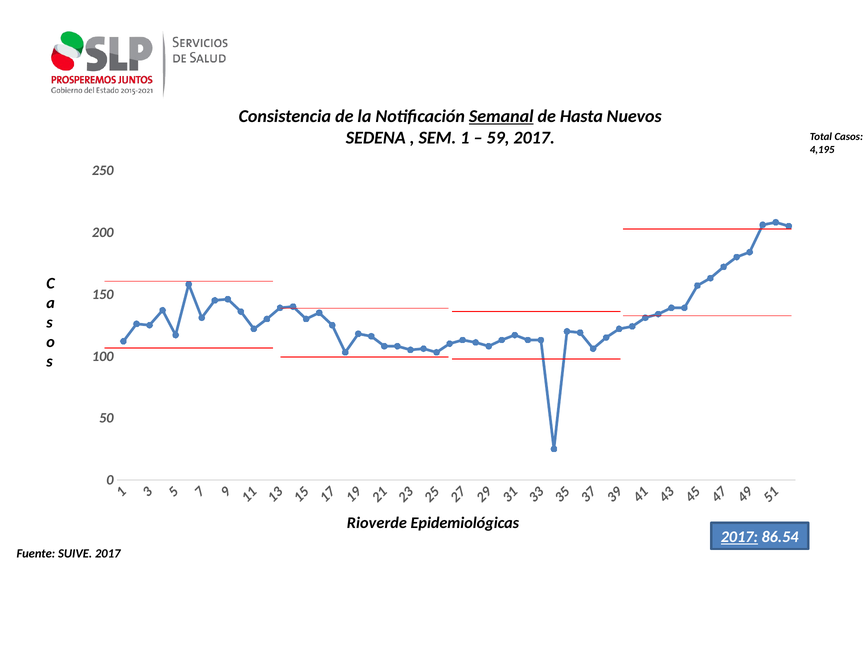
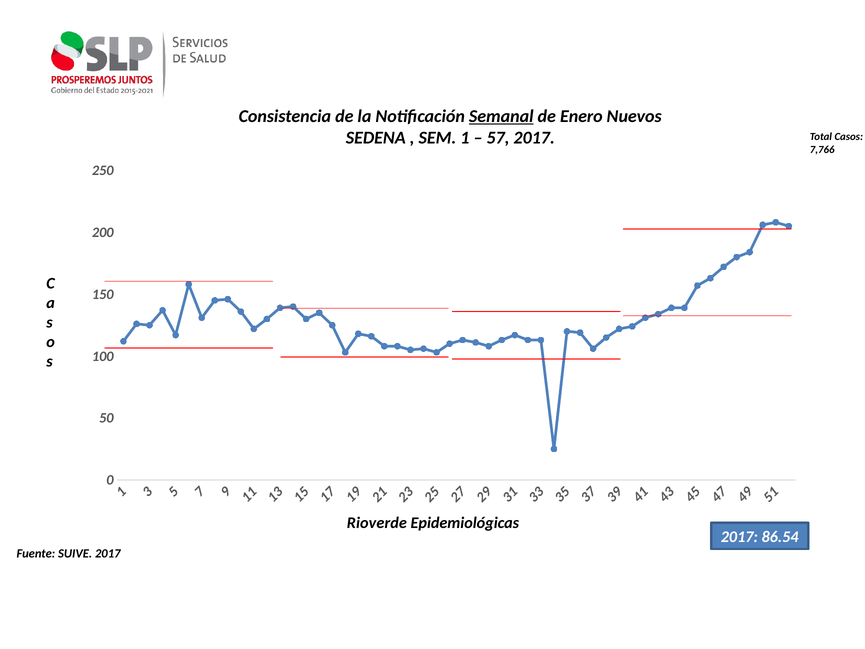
Hasta: Hasta -> Enero
59: 59 -> 57
4,195: 4,195 -> 7,766
2017 at (739, 537) underline: present -> none
